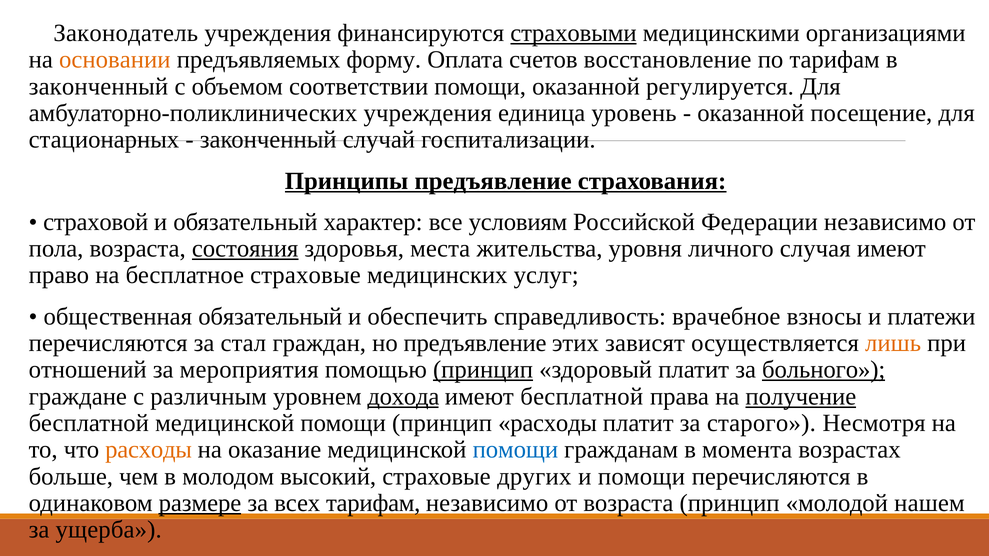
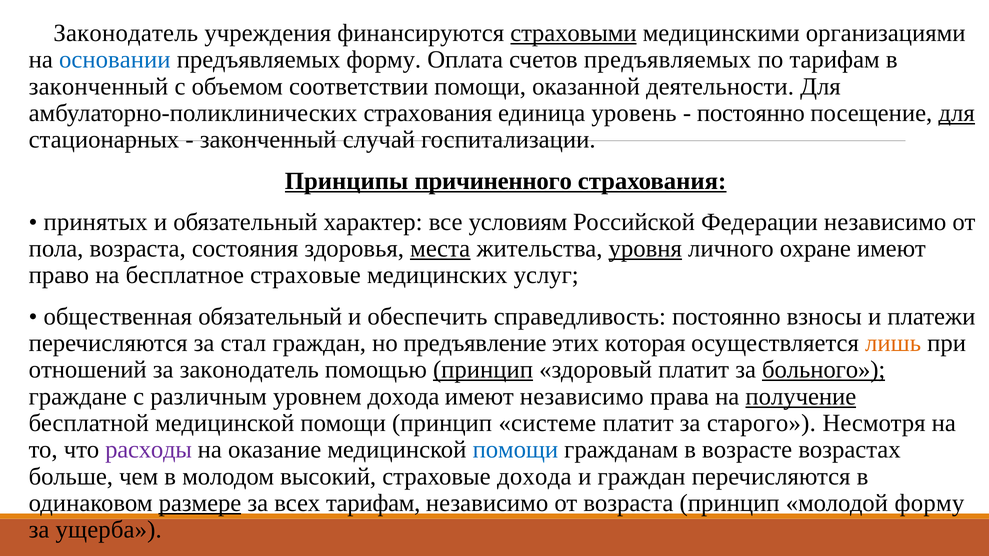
основании colour: orange -> blue
счетов восстановление: восстановление -> предъявляемых
регулируется: регулируется -> деятельности
амбулаторно-поликлинических учреждения: учреждения -> страхования
оказанной at (751, 113): оказанной -> постоянно
для at (957, 113) underline: none -> present
Принципы предъявление: предъявление -> причиненного
страховой: страховой -> принятых
состояния underline: present -> none
места underline: none -> present
уровня underline: none -> present
случая: случая -> охране
справедливость врачебное: врачебное -> постоянно
зависят: зависят -> которая
за мероприятия: мероприятия -> законодатель
дохода at (403, 397) underline: present -> none
имеют бесплатной: бесплатной -> независимо
принцип расходы: расходы -> системе
расходы at (149, 450) colour: orange -> purple
момента: момента -> возрасте
страховые других: других -> дохода
и помощи: помощи -> граждан
молодой нашем: нашем -> форму
